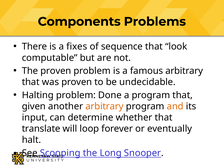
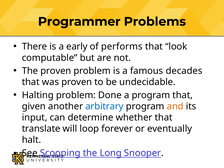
Components: Components -> Programmer
fixes: fixes -> early
sequence: sequence -> performs
famous arbitrary: arbitrary -> decades
arbitrary at (105, 106) colour: orange -> blue
